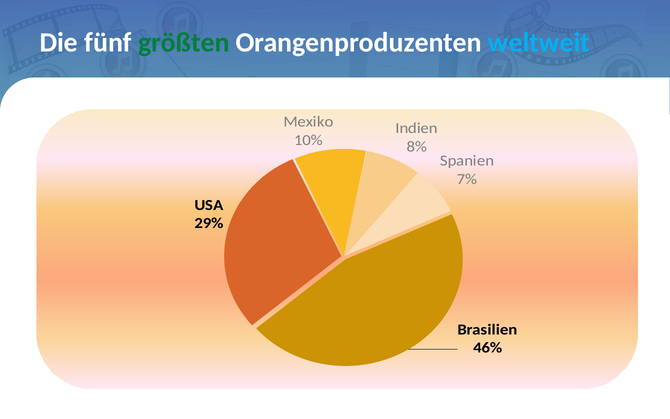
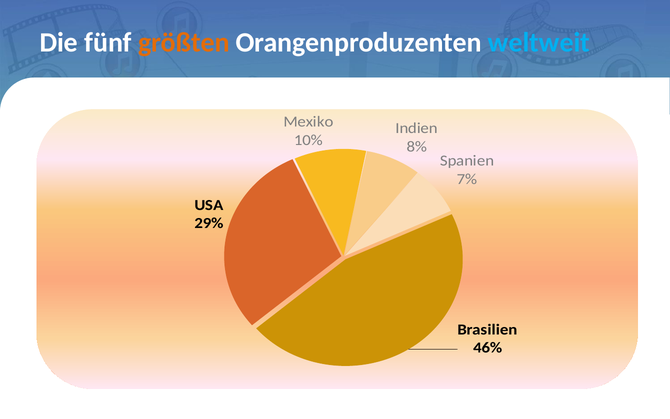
größten colour: green -> orange
